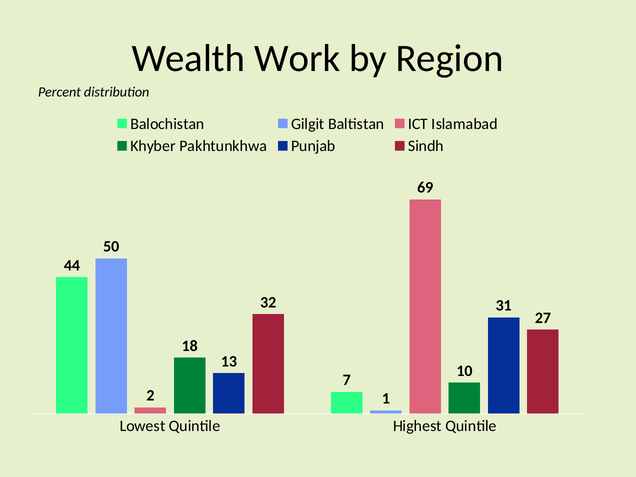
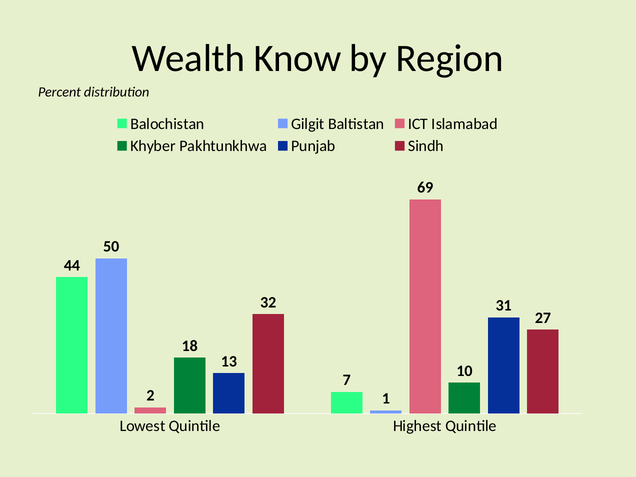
Work: Work -> Know
